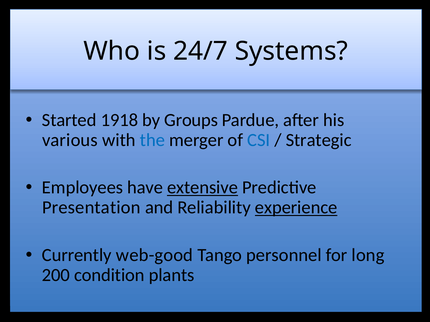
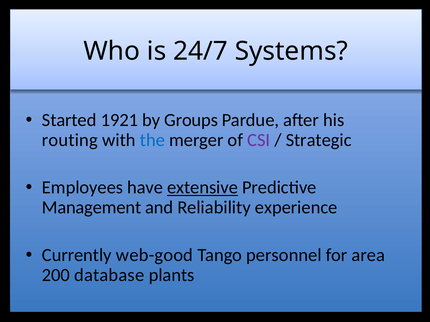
1918: 1918 -> 1921
various: various -> routing
CSI colour: blue -> purple
Presentation: Presentation -> Management
experience underline: present -> none
long: long -> area
condition: condition -> database
